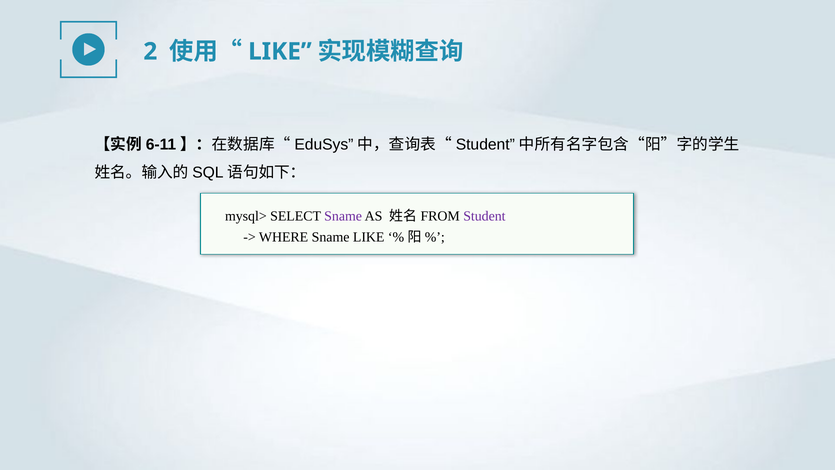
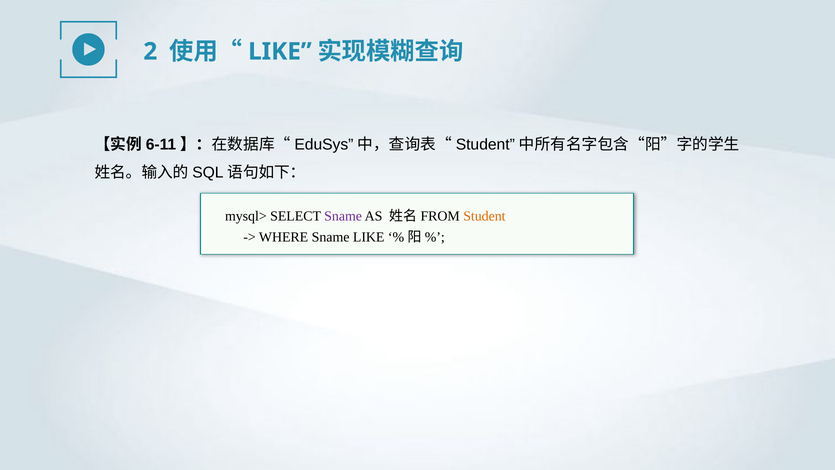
Student colour: purple -> orange
